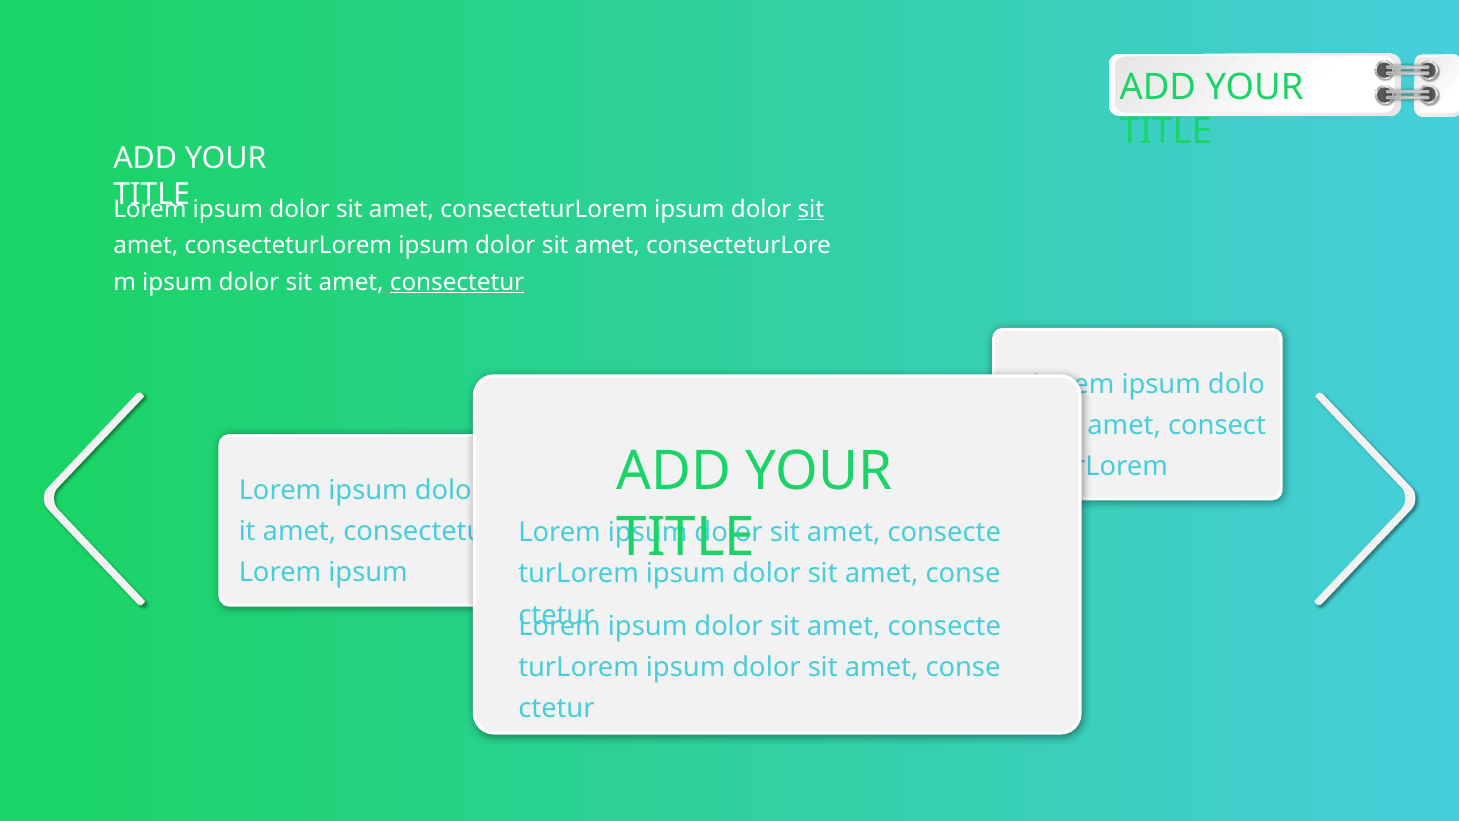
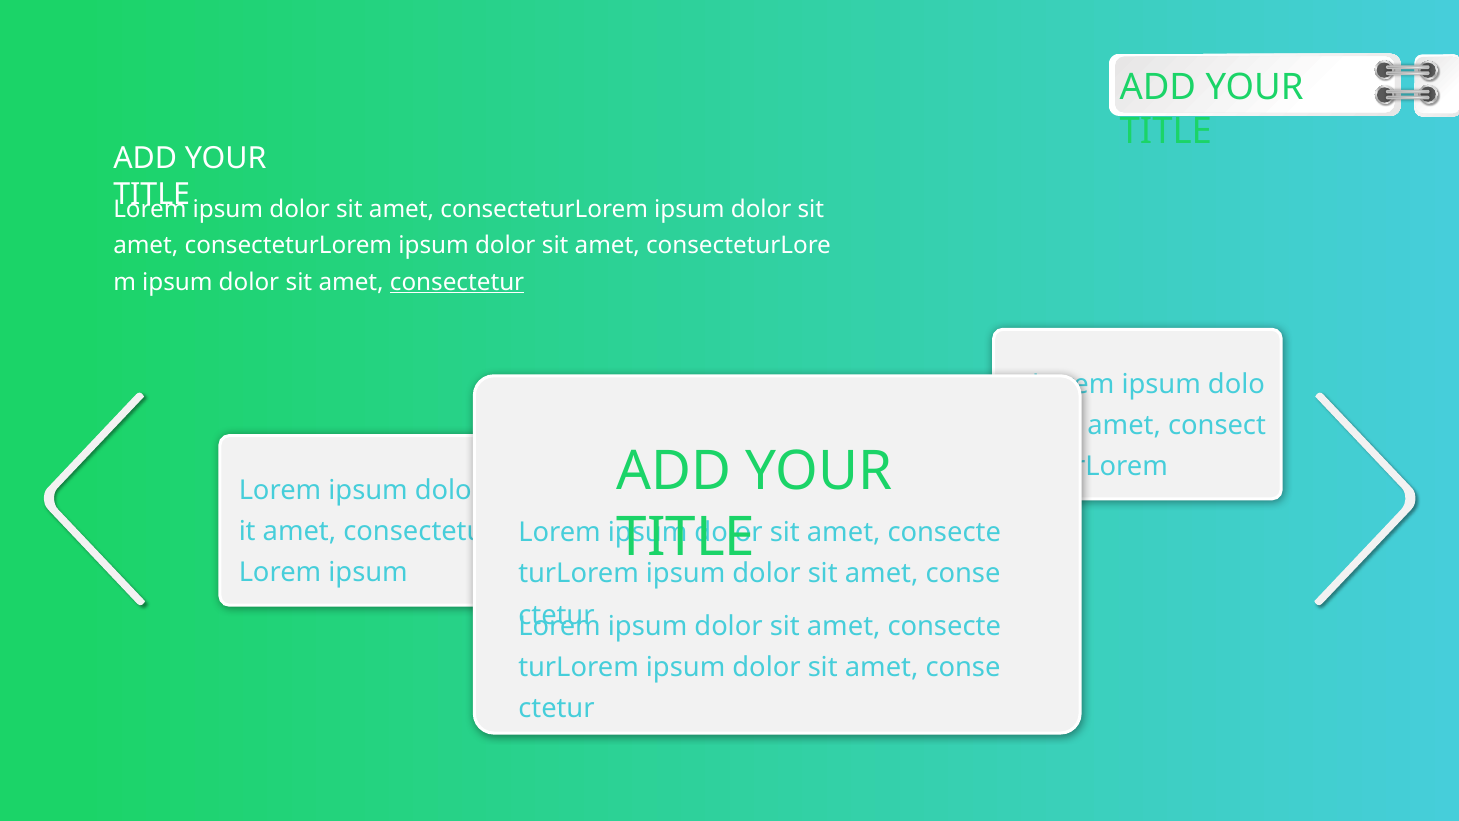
sit at (811, 209) underline: present -> none
